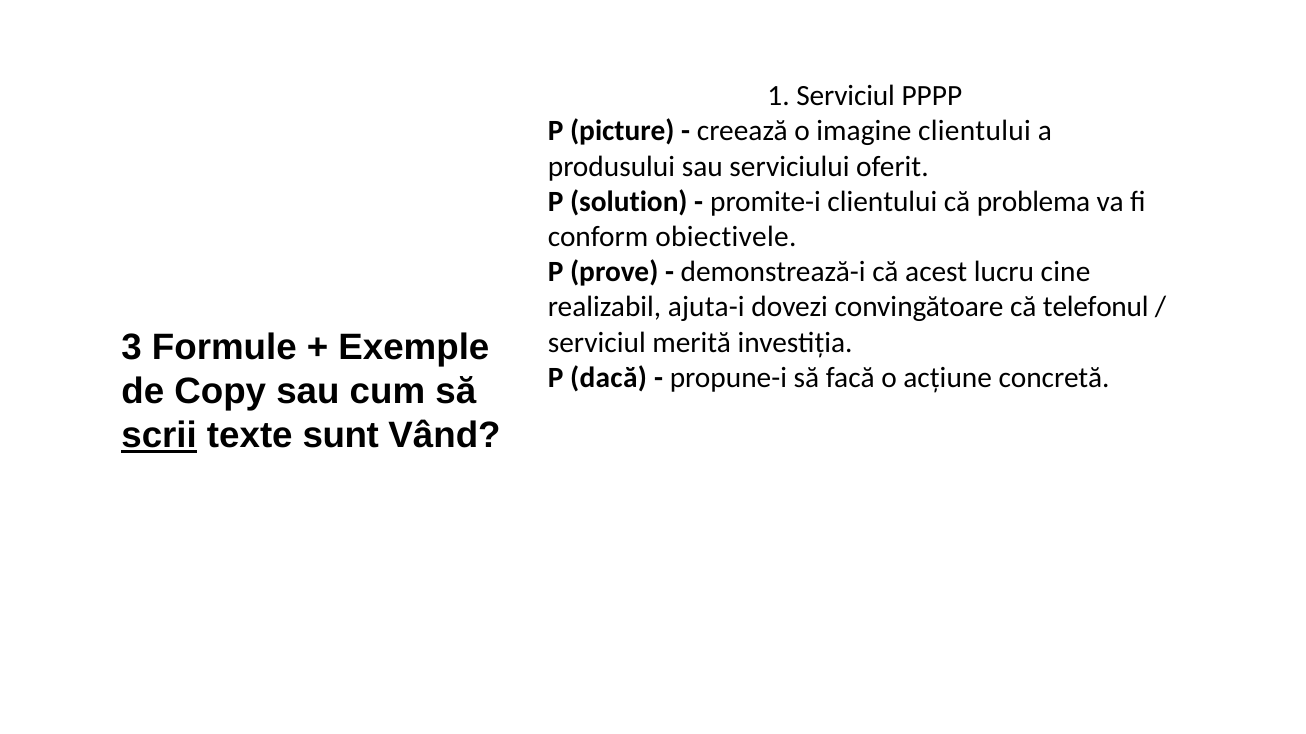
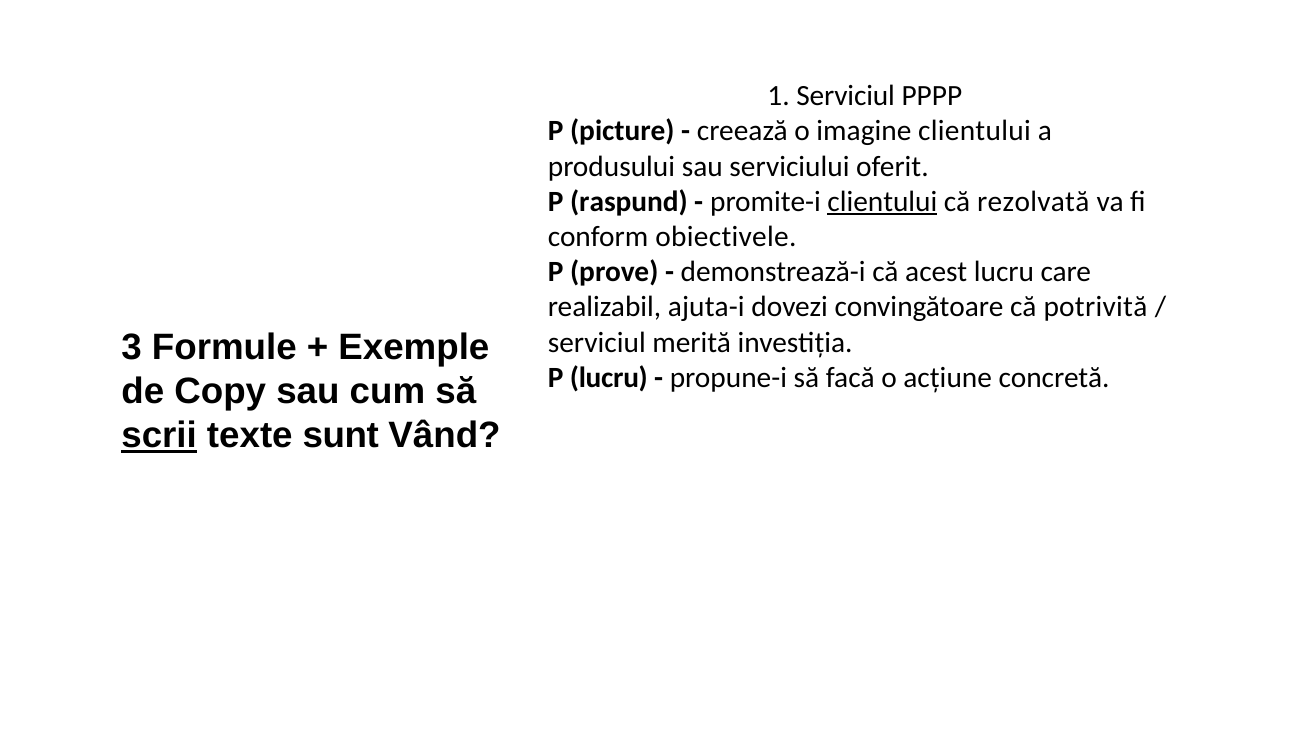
solution: solution -> raspund
clientului at (882, 202) underline: none -> present
problema: problema -> rezolvată
cine: cine -> care
telefonul: telefonul -> potrivită
P dacă: dacă -> lucru
